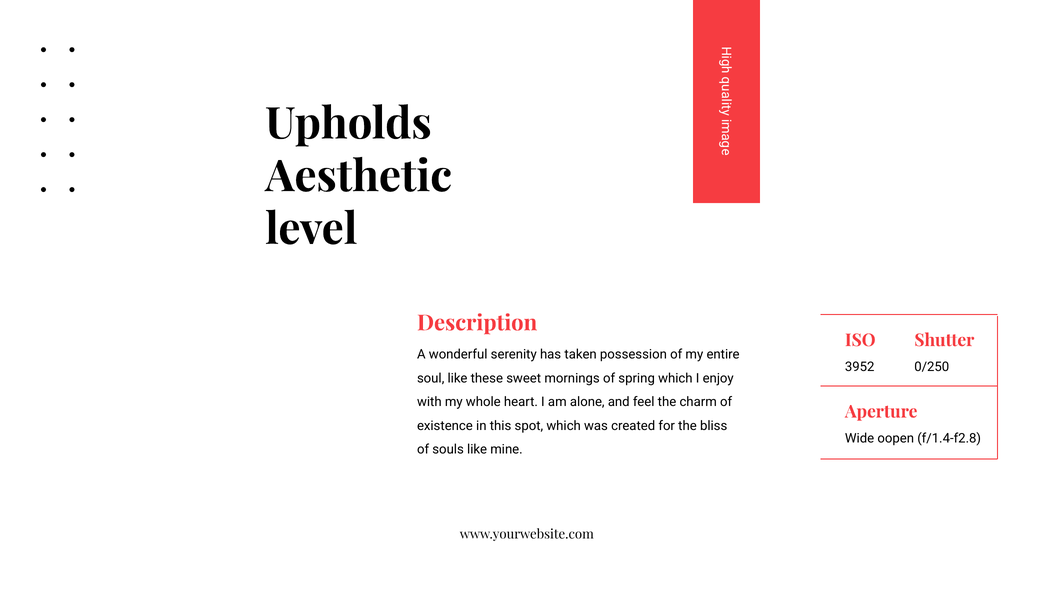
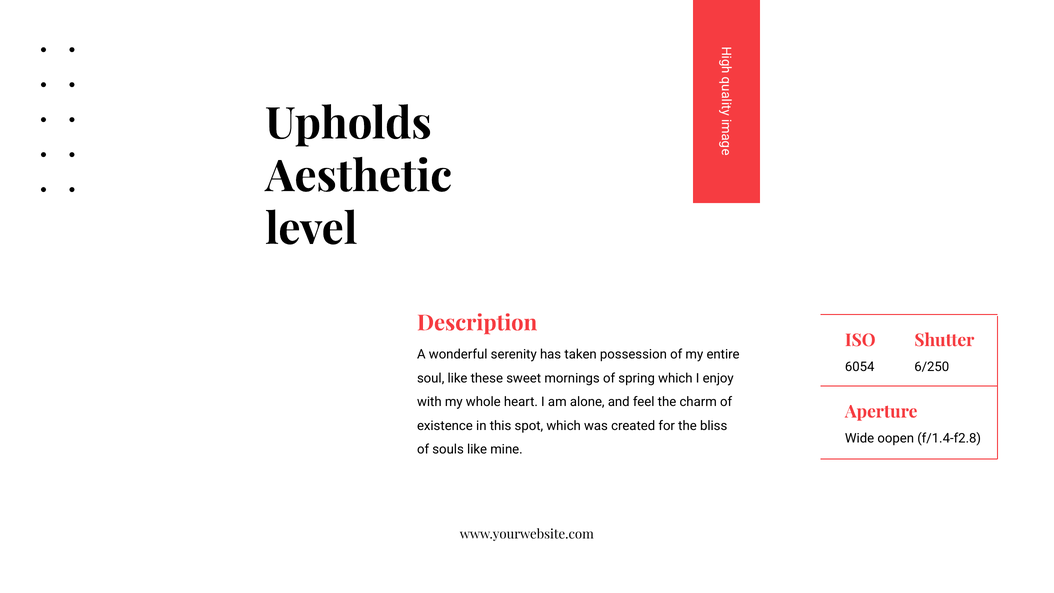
3952: 3952 -> 6054
0/250: 0/250 -> 6/250
